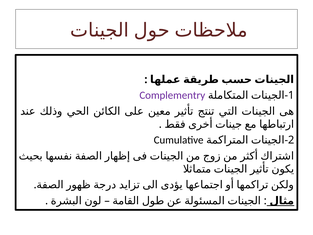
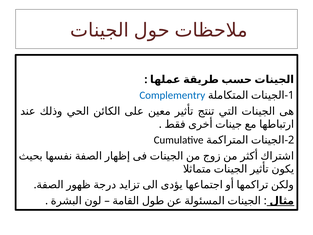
Complementry colour: purple -> blue
